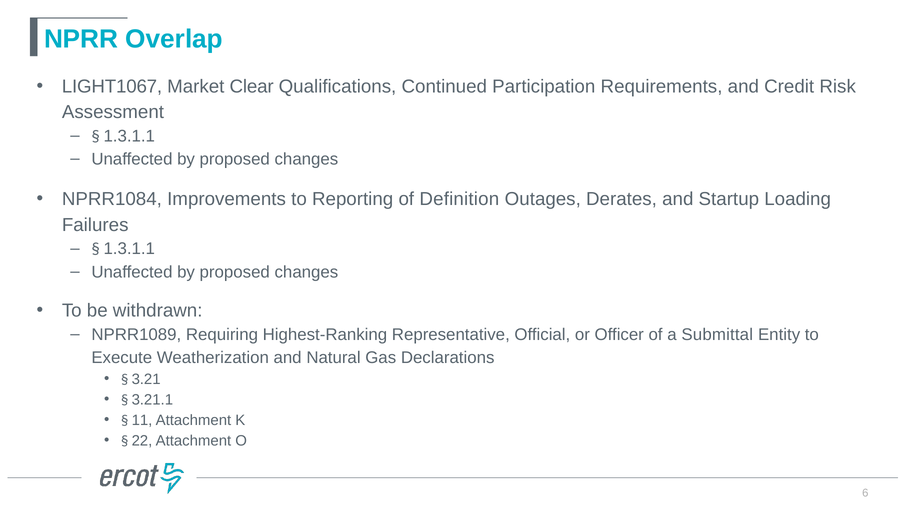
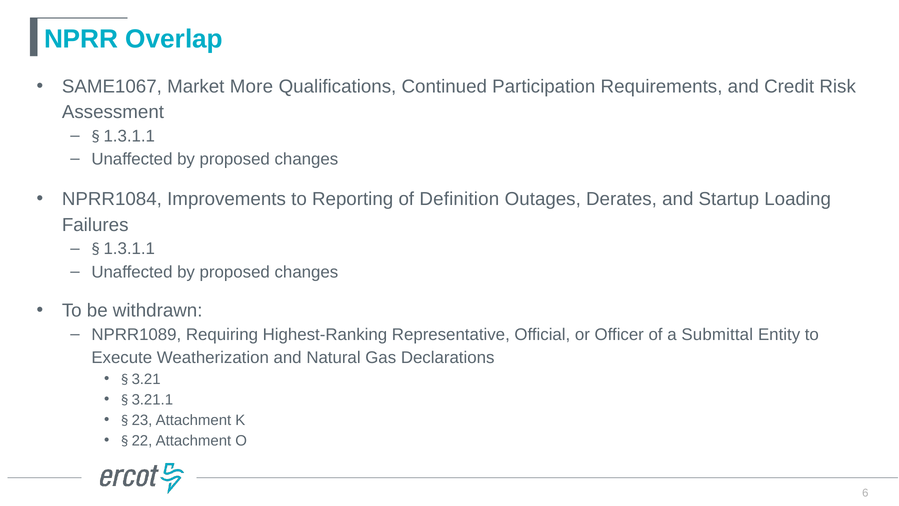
LIGHT1067: LIGHT1067 -> SAME1067
Clear: Clear -> More
11: 11 -> 23
